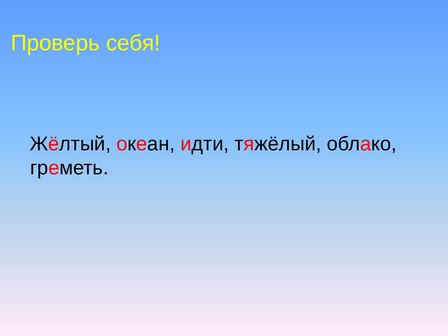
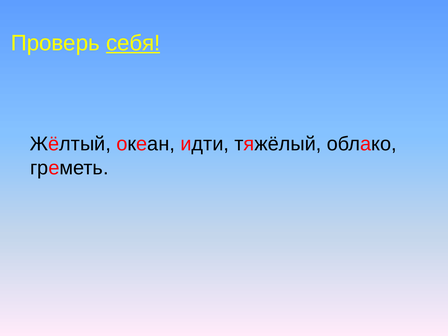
себя underline: none -> present
